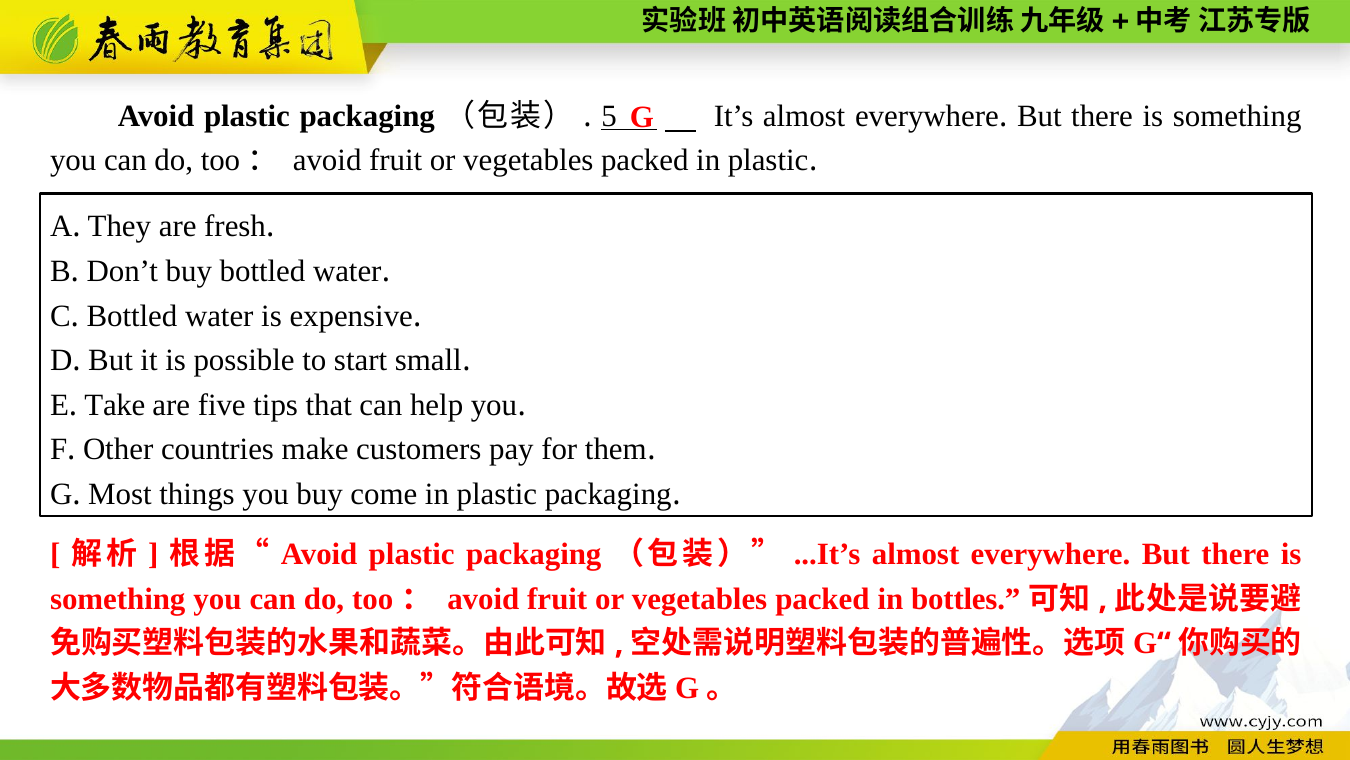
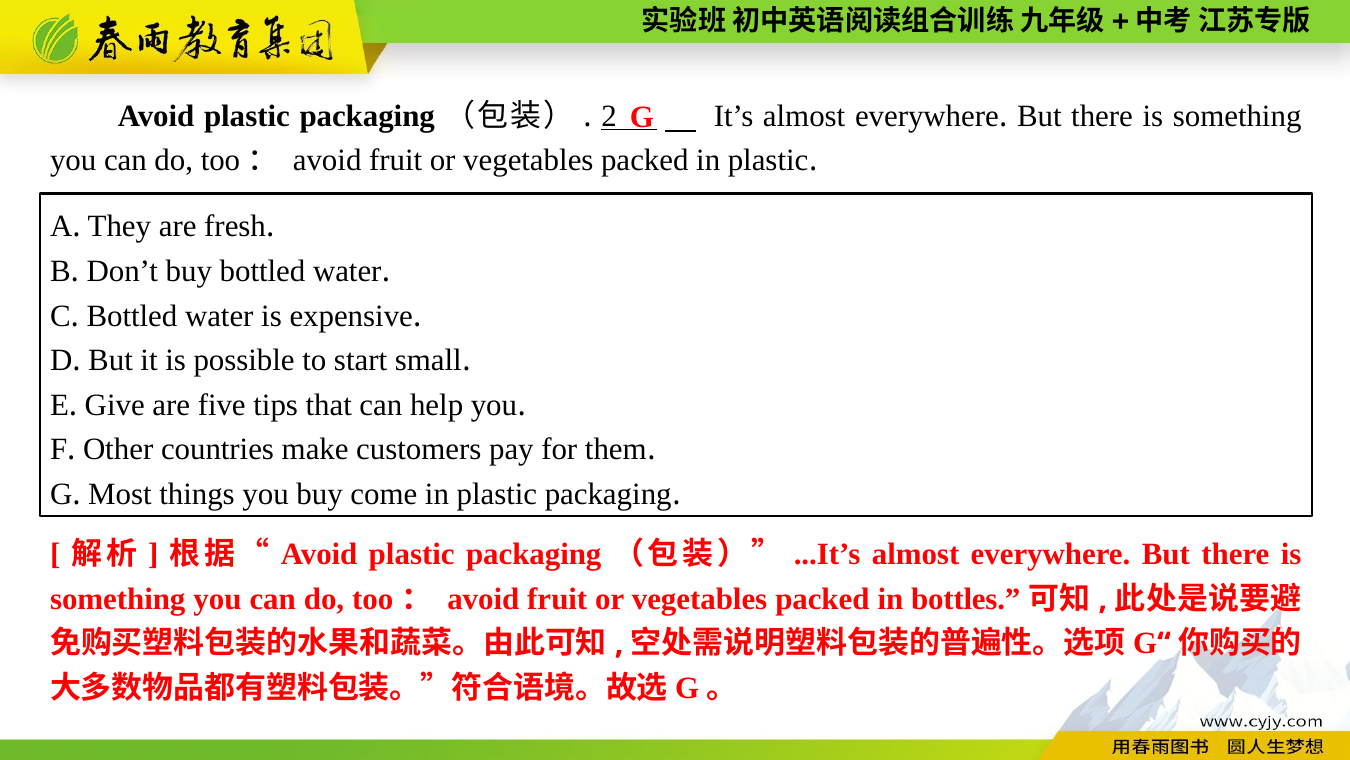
5: 5 -> 2
Take: Take -> Give
